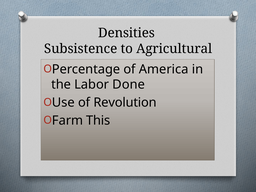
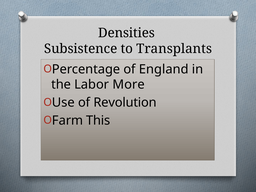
Agricultural: Agricultural -> Transplants
America: America -> England
Done: Done -> More
